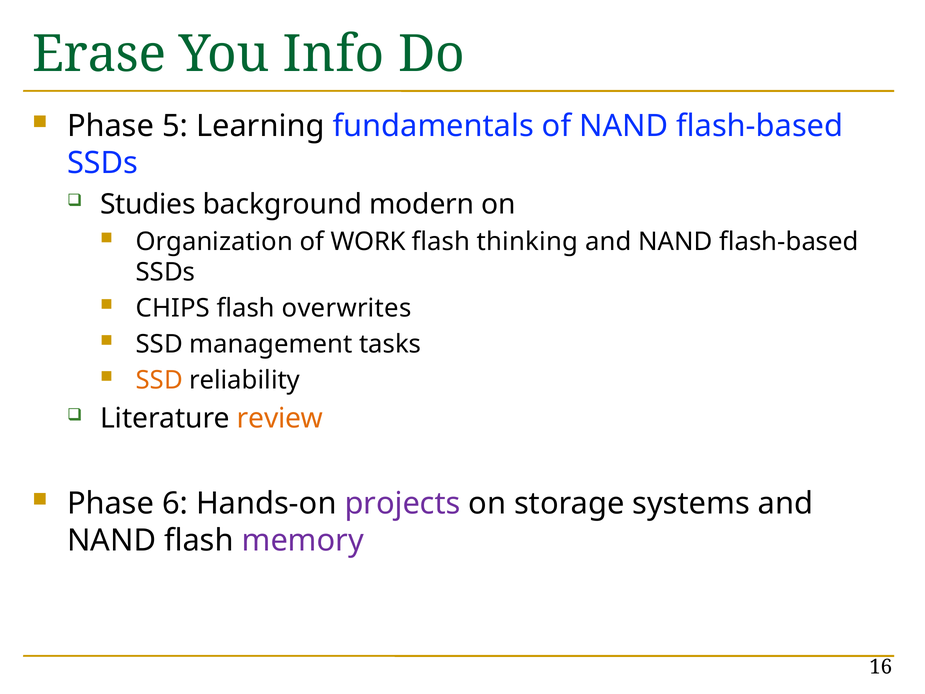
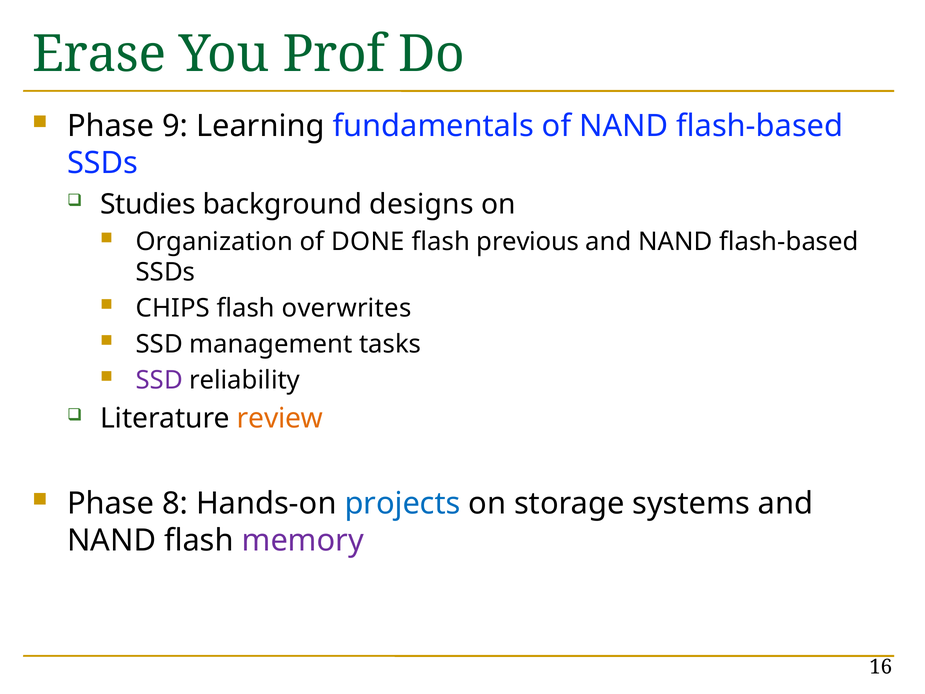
Info: Info -> Prof
5: 5 -> 9
modern: modern -> designs
WORK: WORK -> DONE
thinking: thinking -> previous
SSD at (159, 380) colour: orange -> purple
6: 6 -> 8
projects colour: purple -> blue
